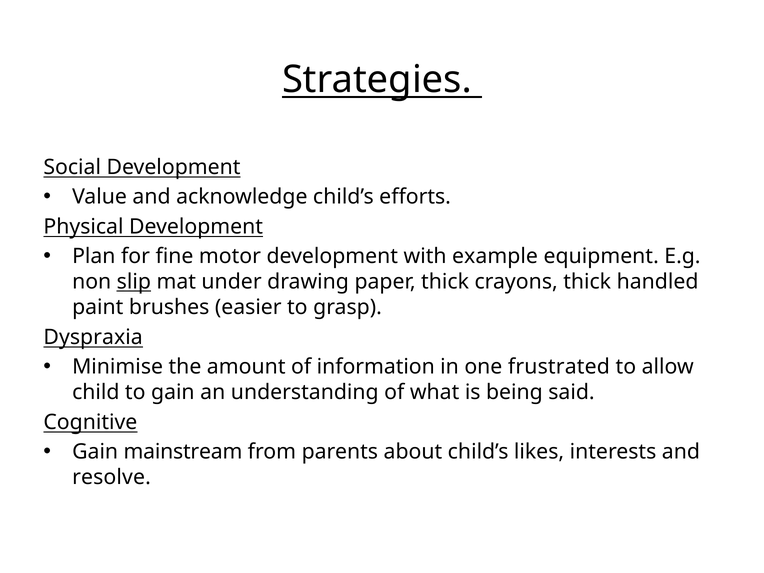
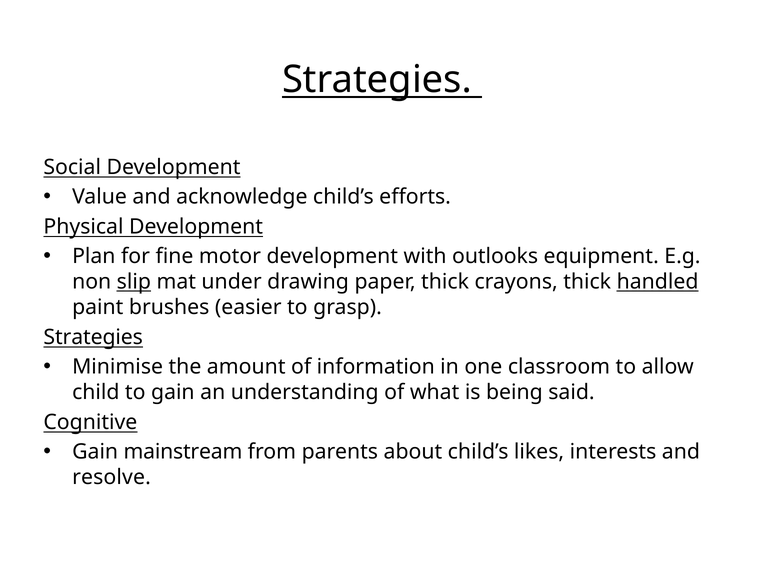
example: example -> outlooks
handled underline: none -> present
Dyspraxia at (93, 337): Dyspraxia -> Strategies
frustrated: frustrated -> classroom
